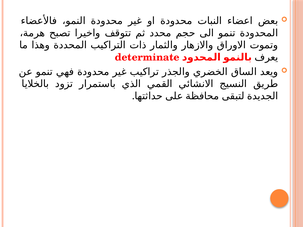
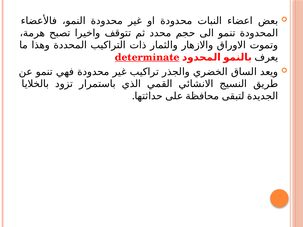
determinate underline: none -> present
